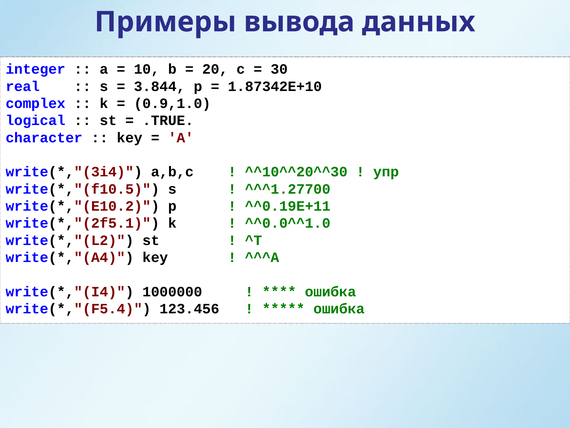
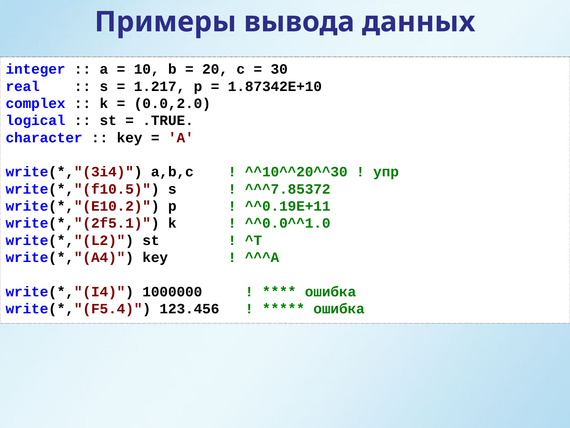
3.844: 3.844 -> 1.217
0.9,1.0: 0.9,1.0 -> 0.0,2.0
^^^1.27700: ^^^1.27700 -> ^^^7.85372
